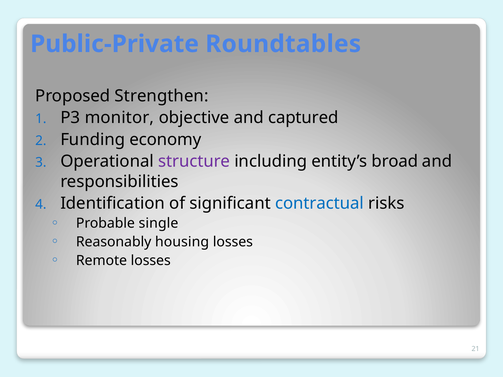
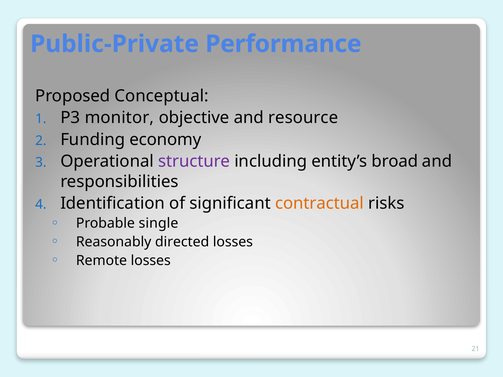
Roundtables: Roundtables -> Performance
Strengthen: Strengthen -> Conceptual
captured: captured -> resource
contractual colour: blue -> orange
housing: housing -> directed
